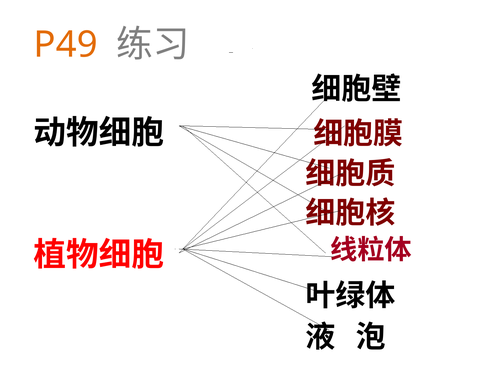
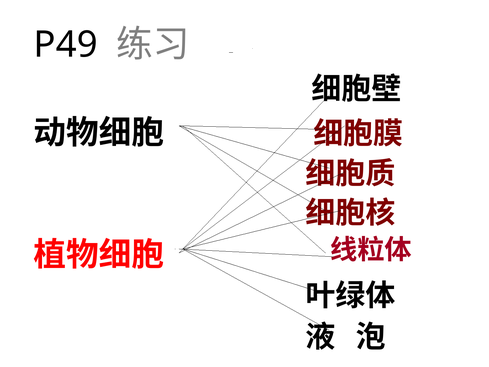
P49 colour: orange -> black
